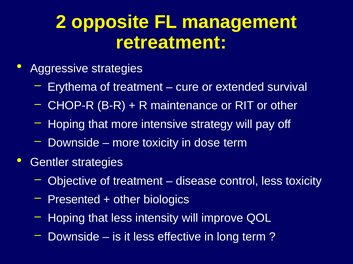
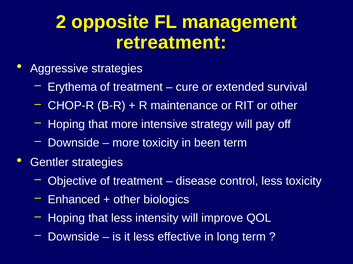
dose: dose -> been
Presented: Presented -> Enhanced
